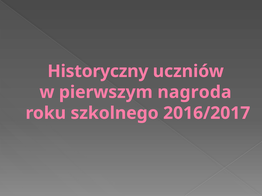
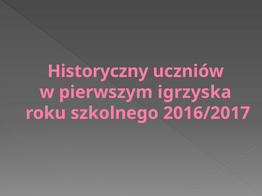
nagroda: nagroda -> igrzyska
